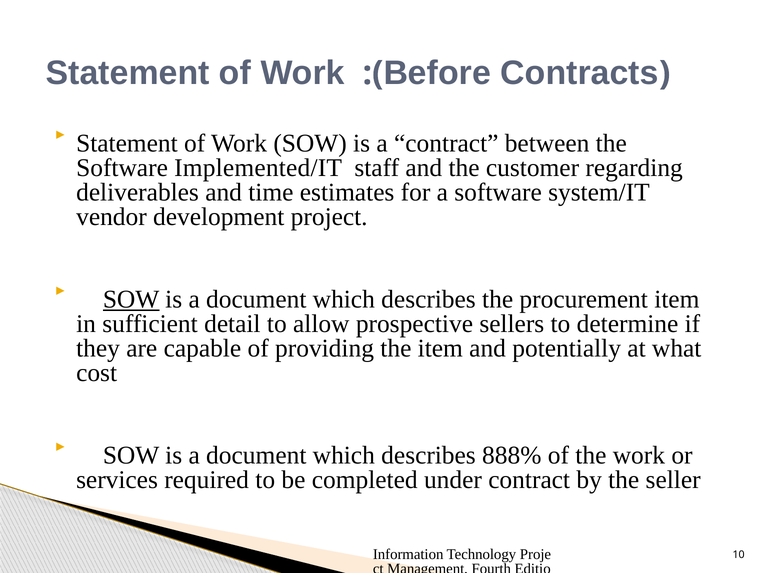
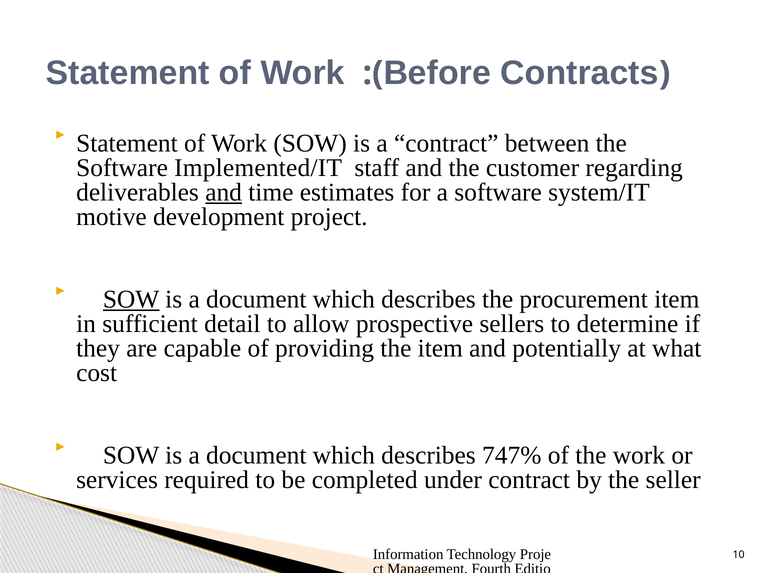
and at (224, 192) underline: none -> present
vendor: vendor -> motive
888%: 888% -> 747%
